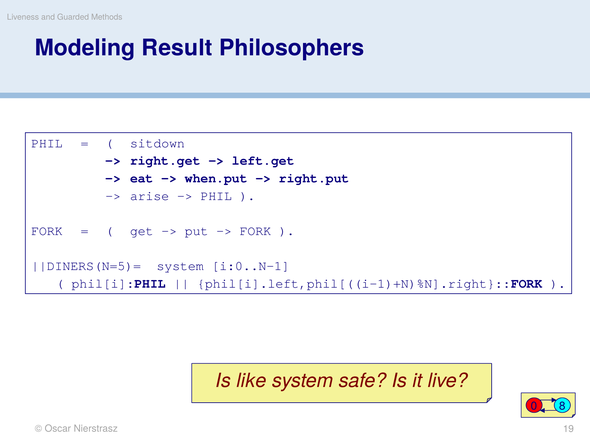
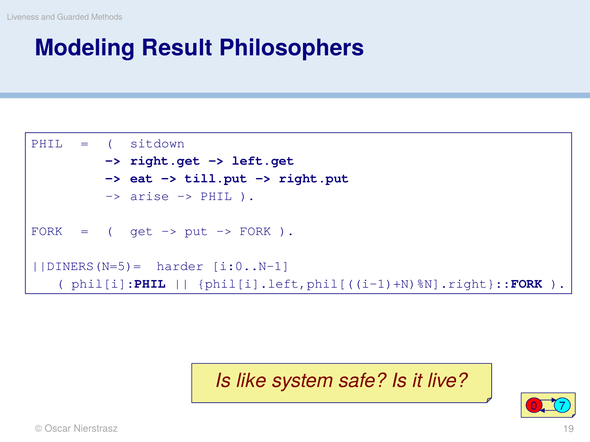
when.put: when.put -> till.put
system at (180, 266): system -> harder
8: 8 -> 7
